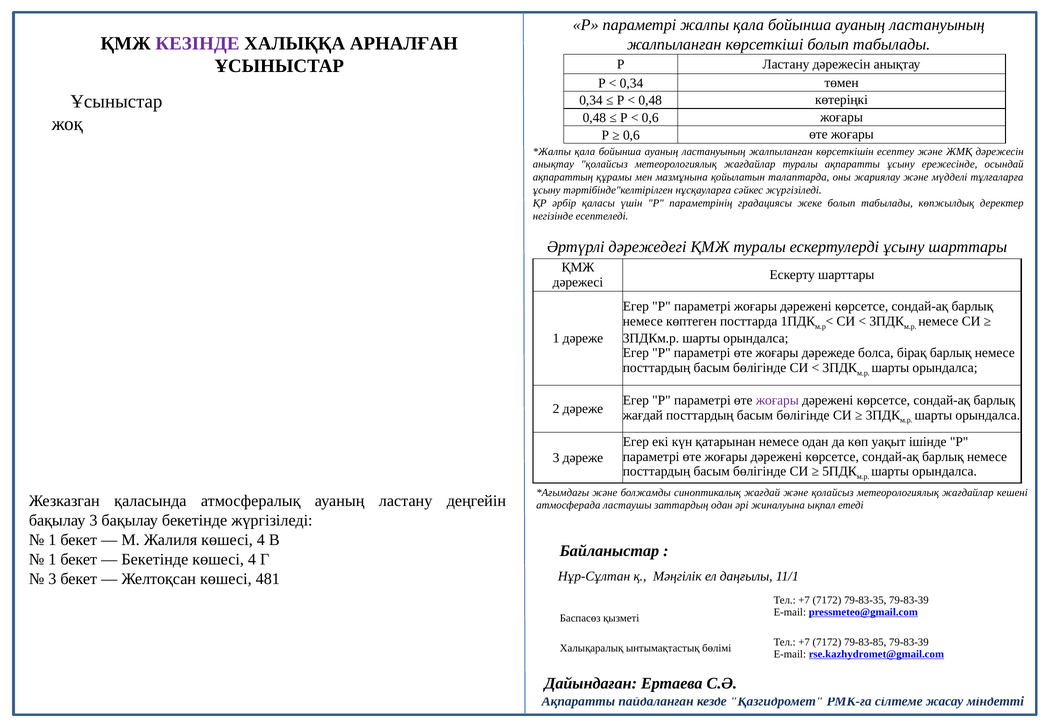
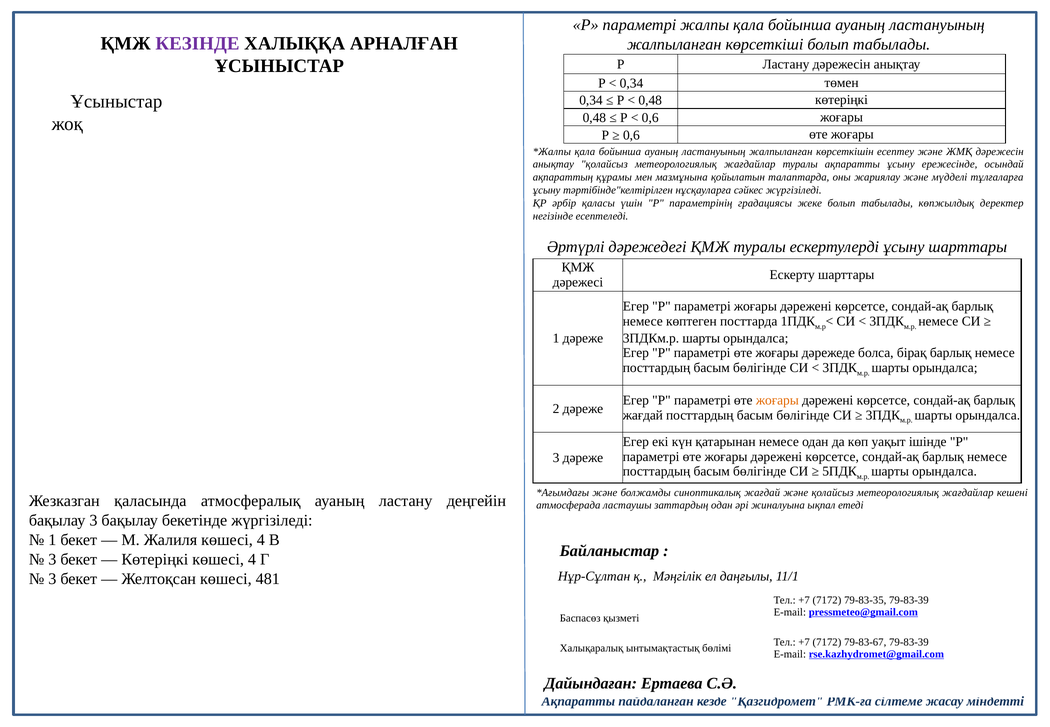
жоғары at (777, 400) colour: purple -> orange
1 at (52, 559): 1 -> 3
Бекетінде at (155, 559): Бекетінде -> Көтеріңкі
79-83-85: 79-83-85 -> 79-83-67
